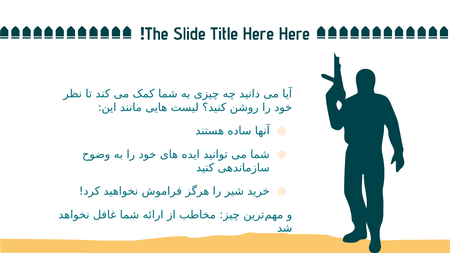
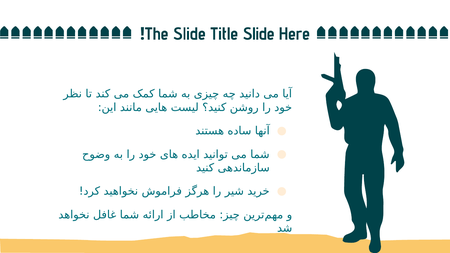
Title Here: Here -> Slide
